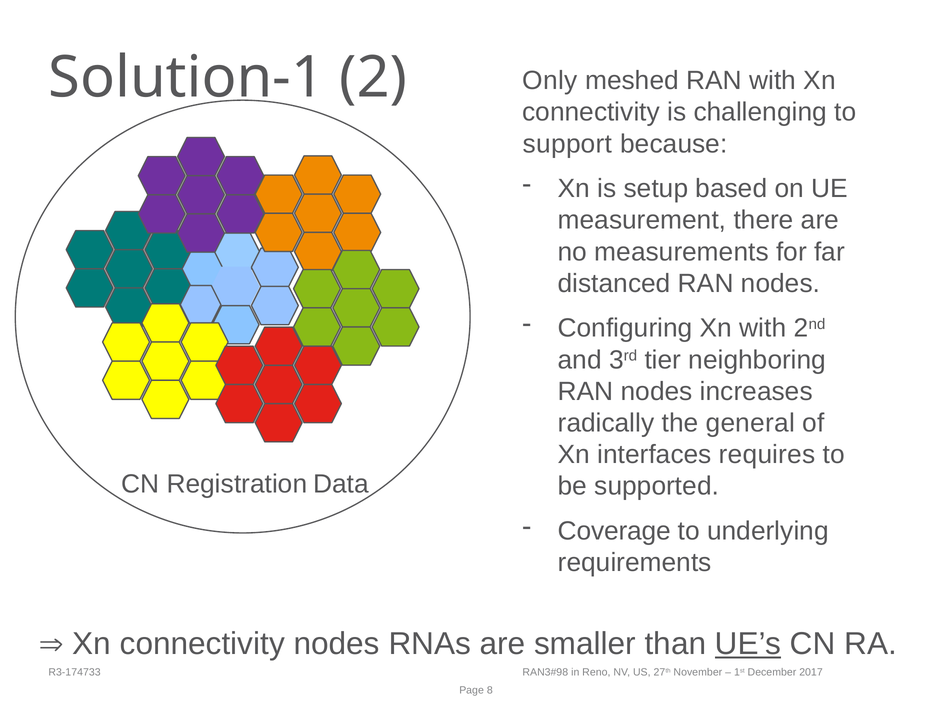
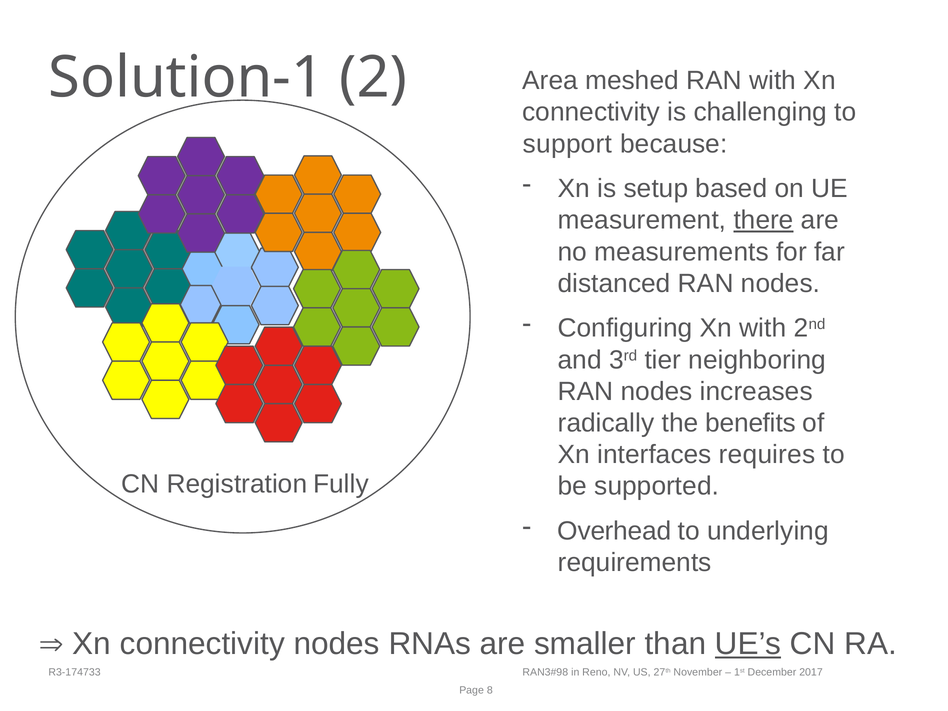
Only: Only -> Area
there underline: none -> present
general: general -> benefits
Data: Data -> Fully
Coverage: Coverage -> Overhead
